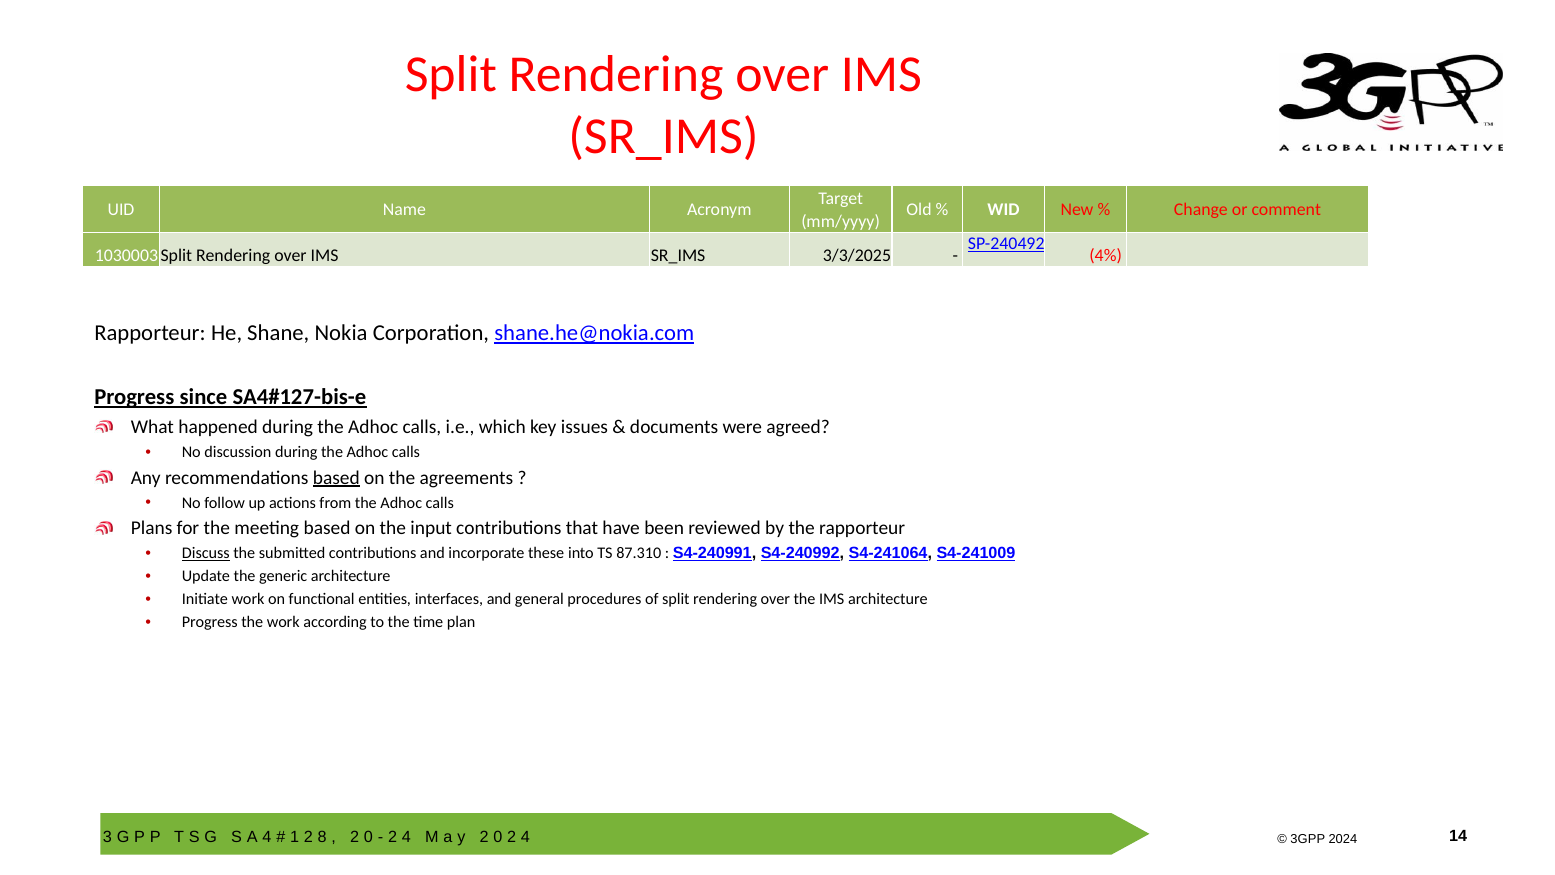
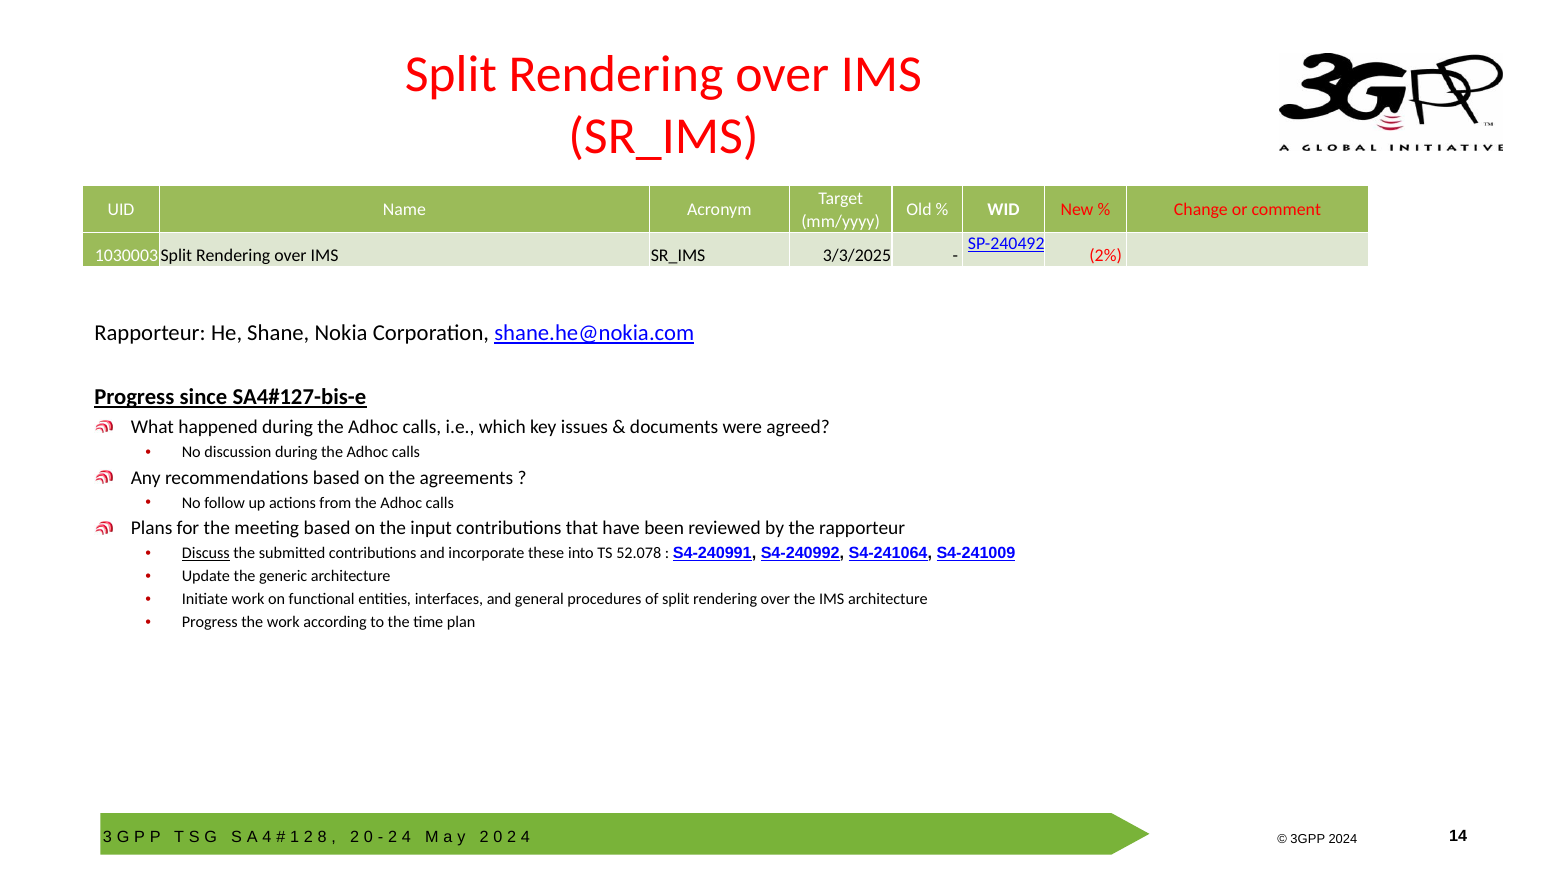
4%: 4% -> 2%
based at (336, 478) underline: present -> none
87.310: 87.310 -> 52.078
